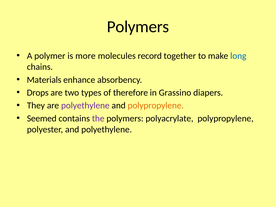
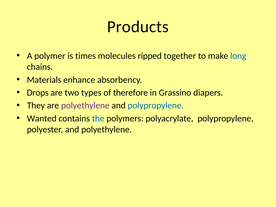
Polymers at (138, 27): Polymers -> Products
more: more -> times
record: record -> ripped
polypropylene at (156, 106) colour: orange -> blue
Seemed: Seemed -> Wanted
the colour: purple -> blue
